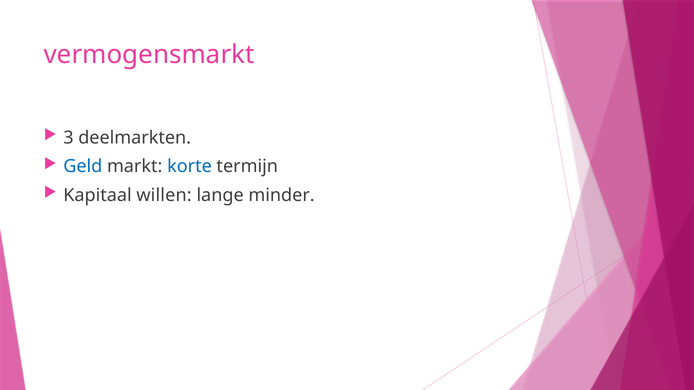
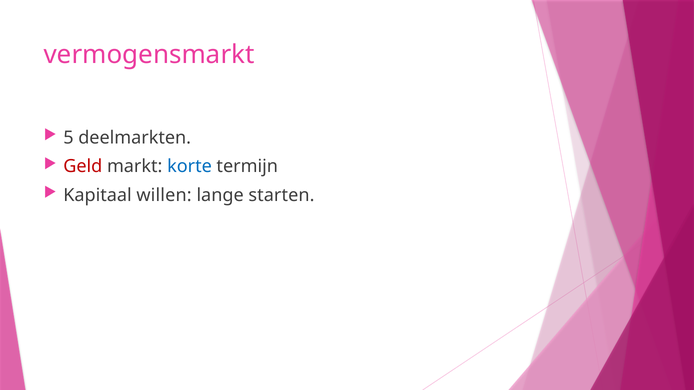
3: 3 -> 5
Geld colour: blue -> red
minder: minder -> starten
